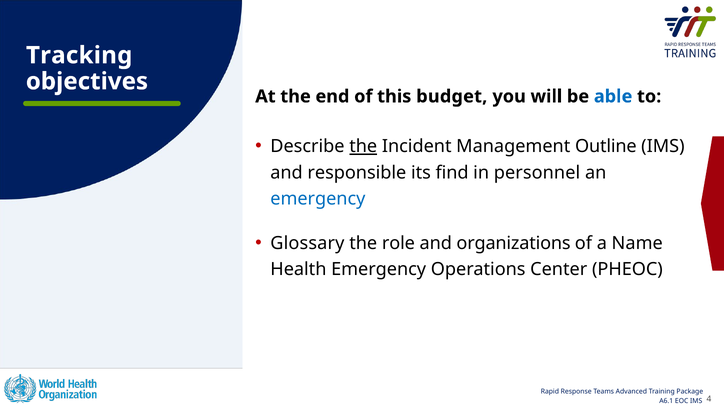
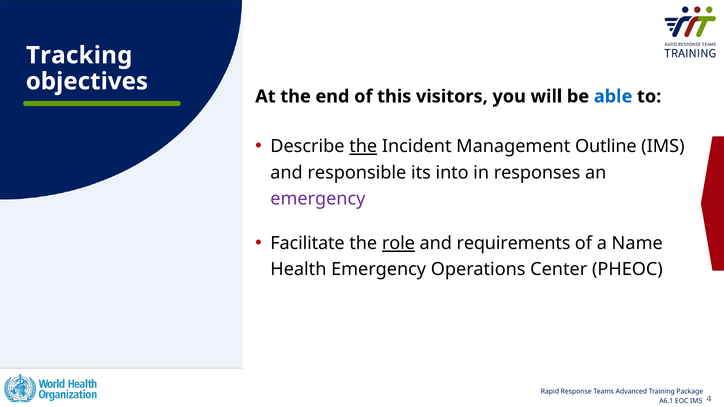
budget: budget -> visitors
find: find -> into
personnel: personnel -> responses
emergency at (318, 199) colour: blue -> purple
Glossary: Glossary -> Facilitate
role underline: none -> present
organizations: organizations -> requirements
